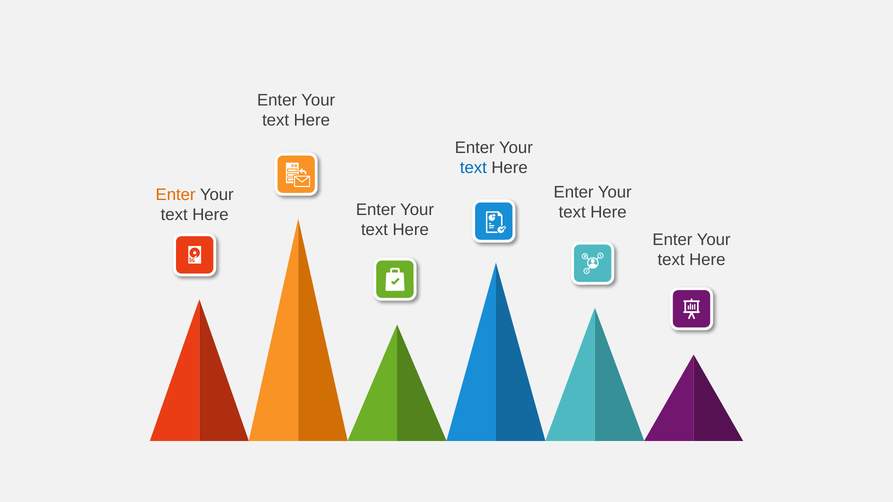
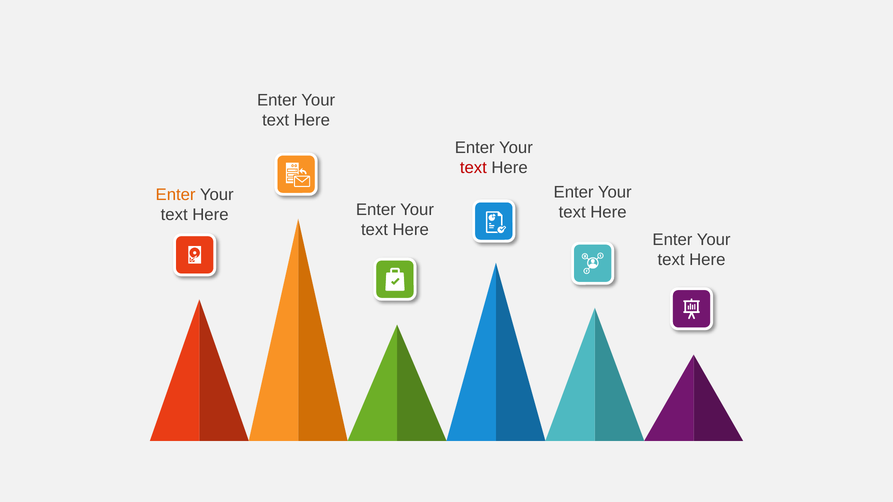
text at (473, 168) colour: blue -> red
